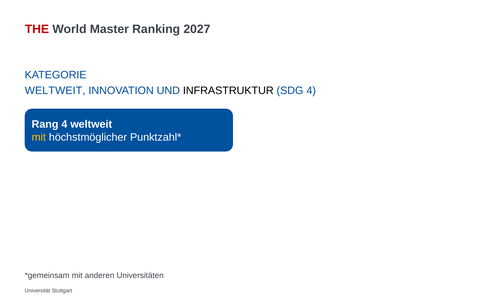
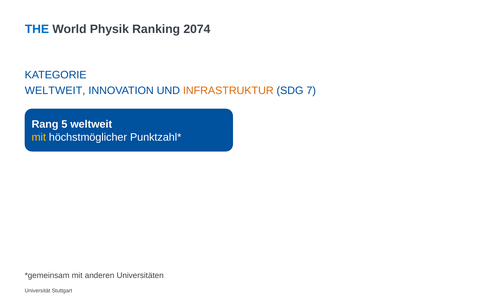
THE colour: red -> blue
Master: Master -> Physik
2027: 2027 -> 2074
INFRASTRUKTUR colour: black -> orange
SDG 4: 4 -> 7
Rang 4: 4 -> 5
